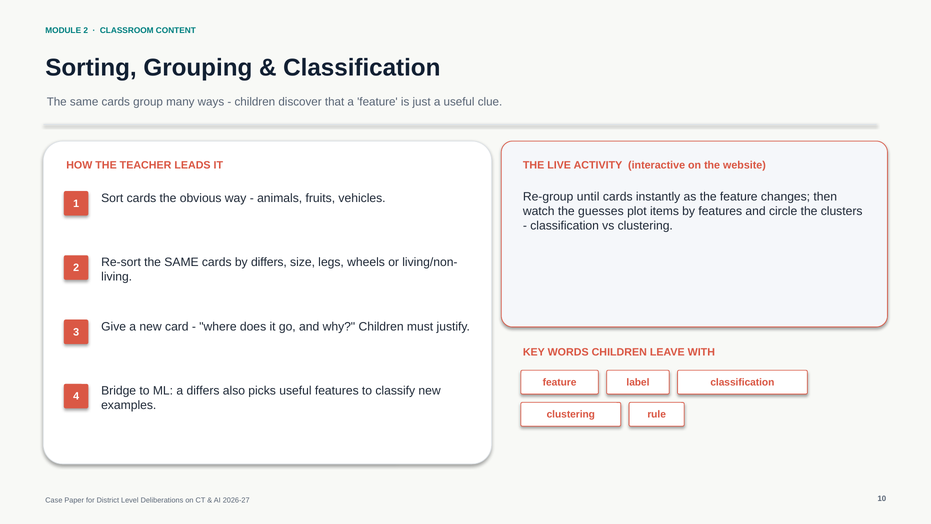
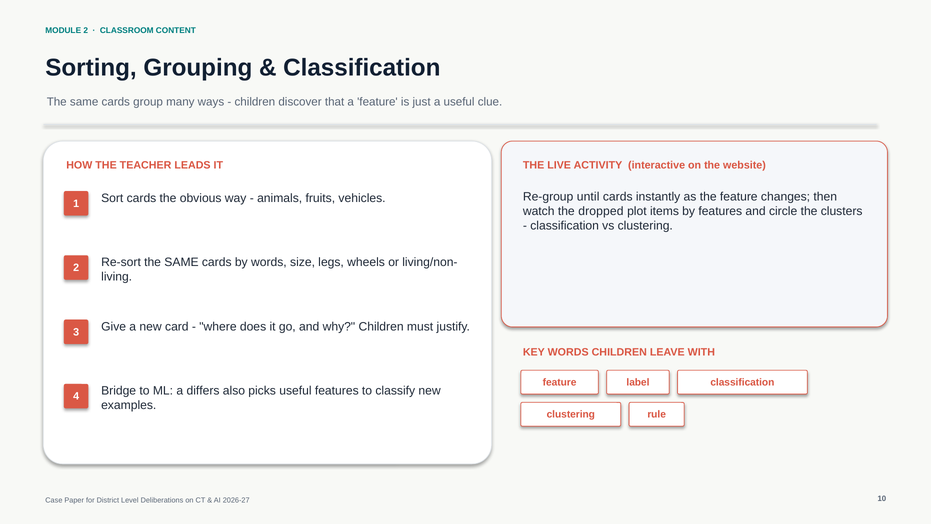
guesses: guesses -> dropped
by differs: differs -> words
